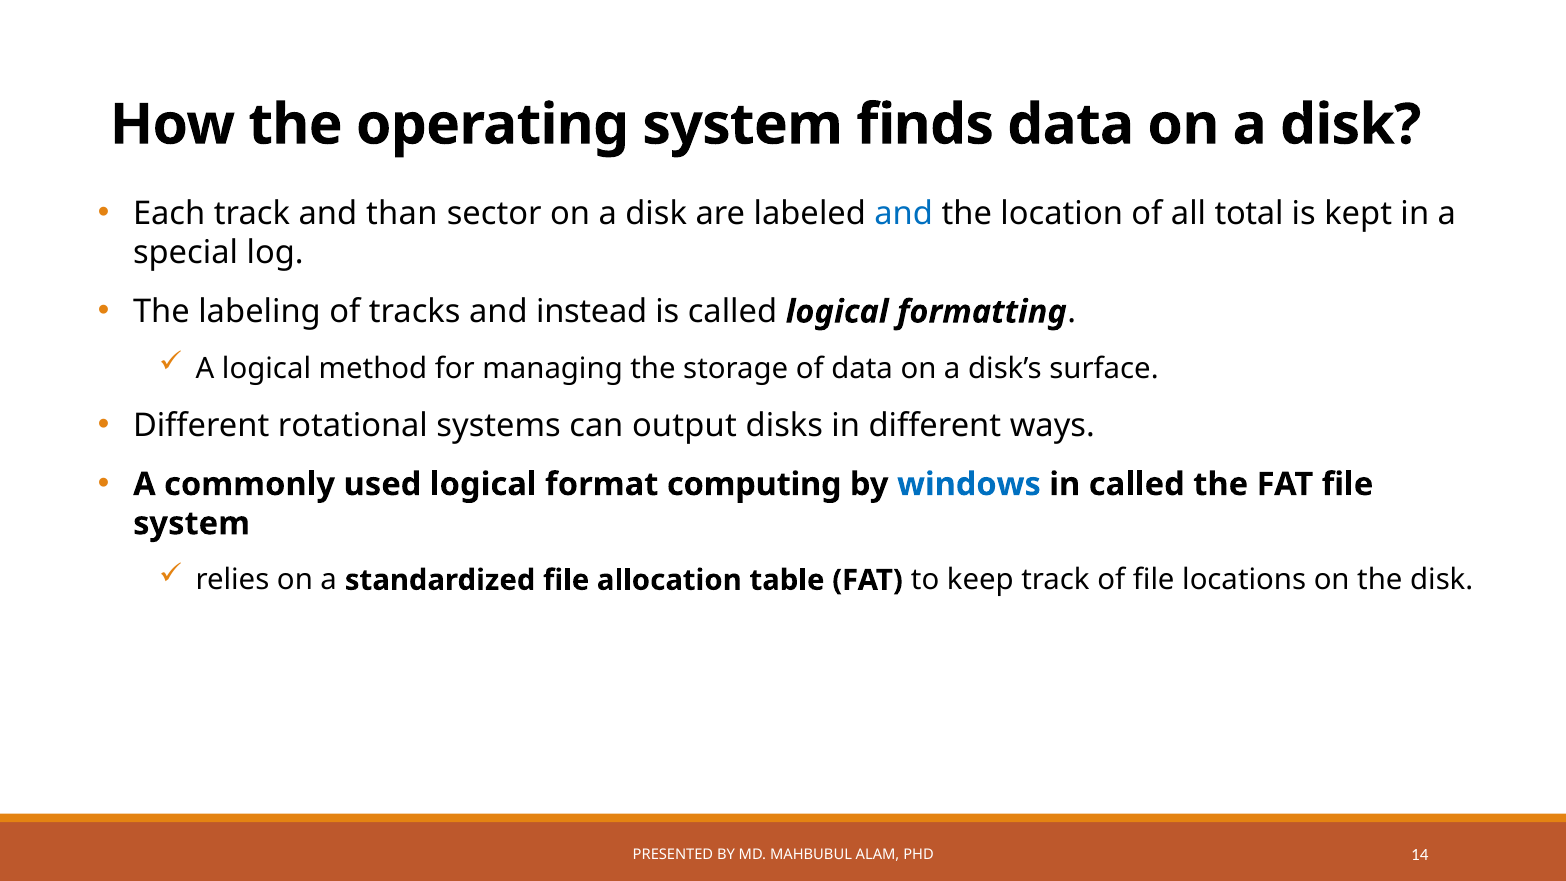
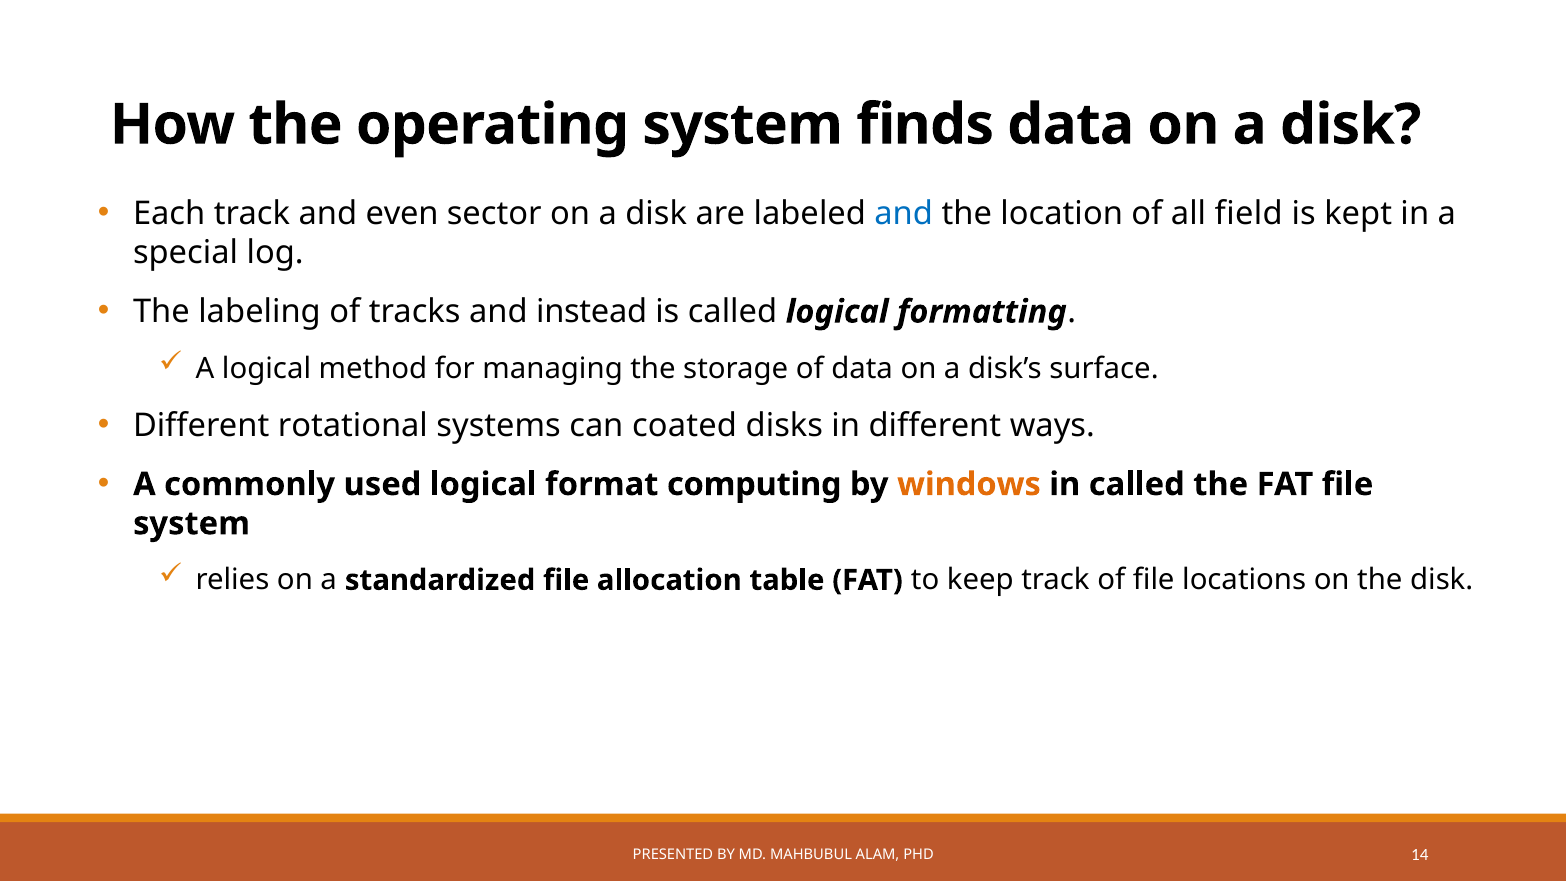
than: than -> even
total: total -> field
output: output -> coated
windows colour: blue -> orange
